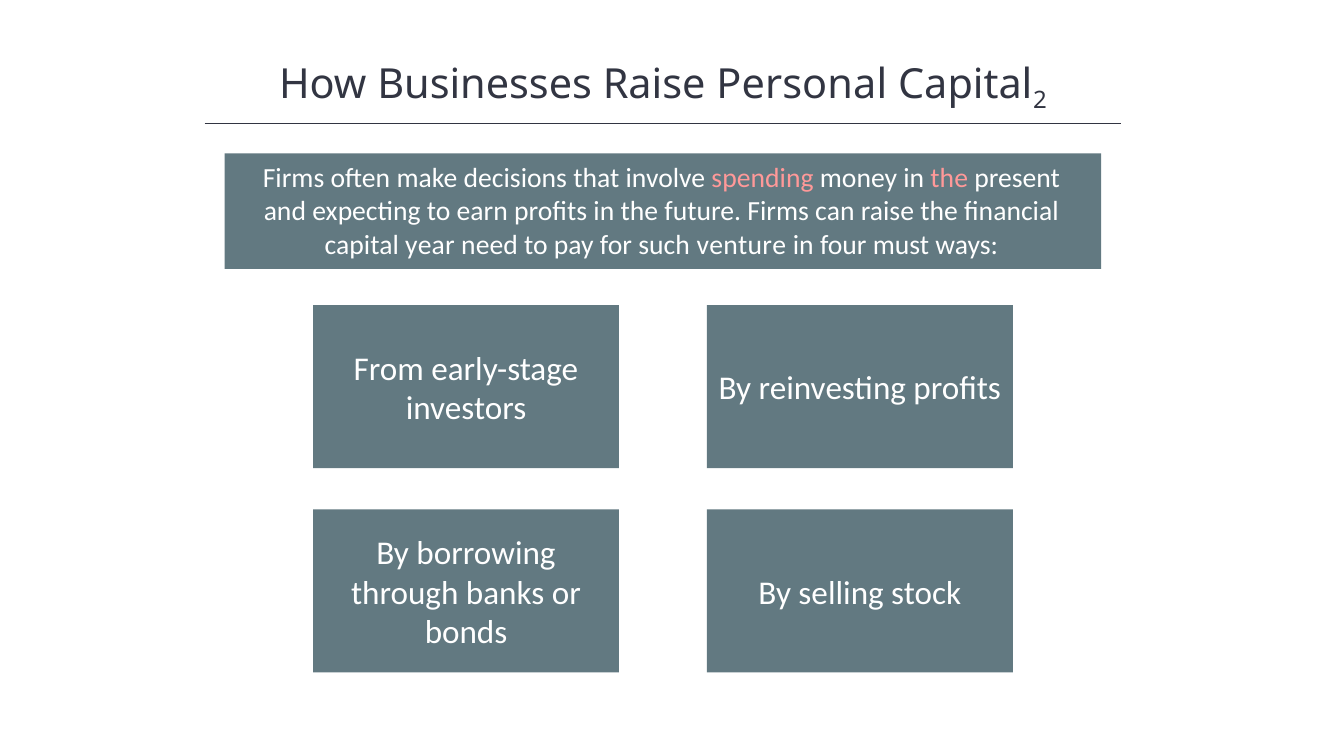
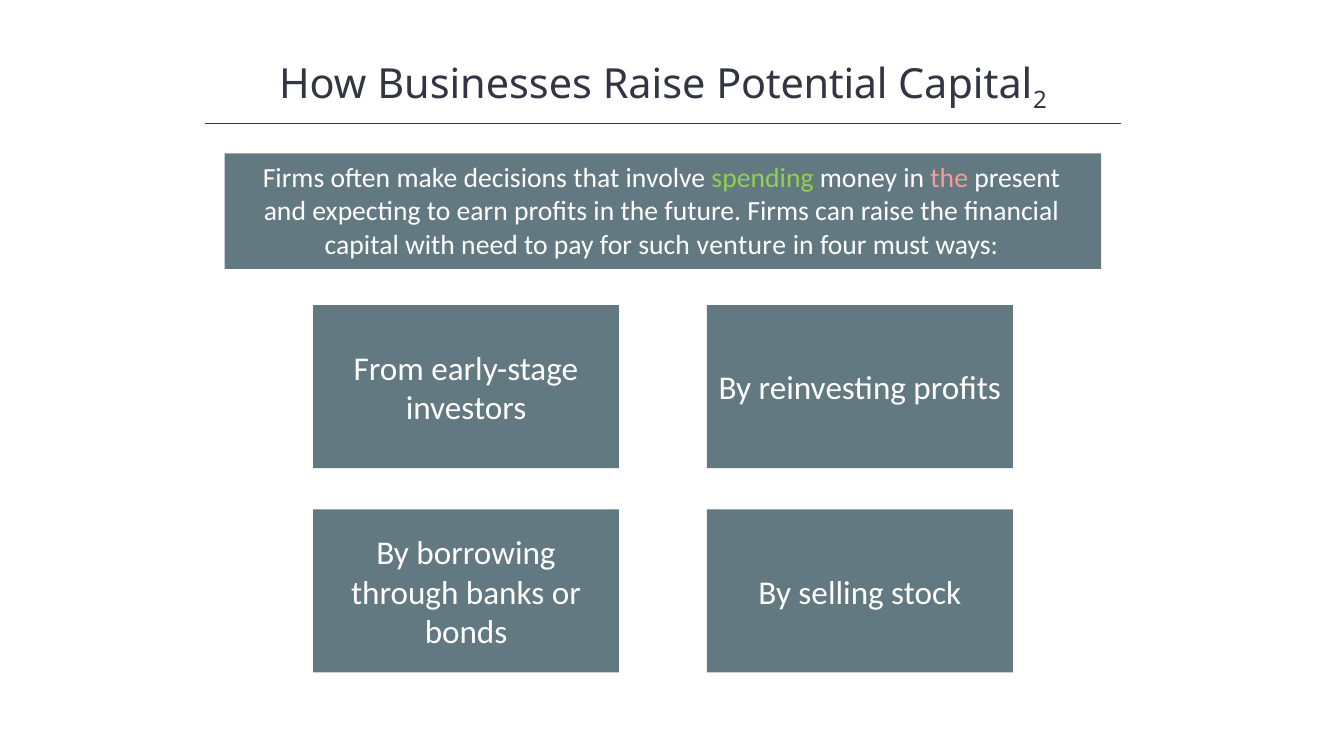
Personal: Personal -> Potential
spending colour: pink -> light green
year: year -> with
